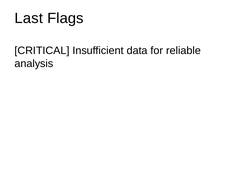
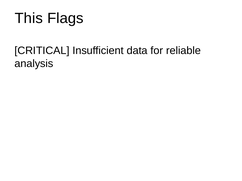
Last: Last -> This
